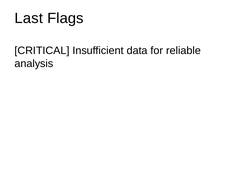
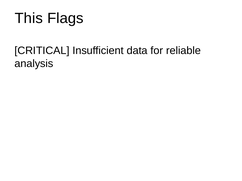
Last: Last -> This
